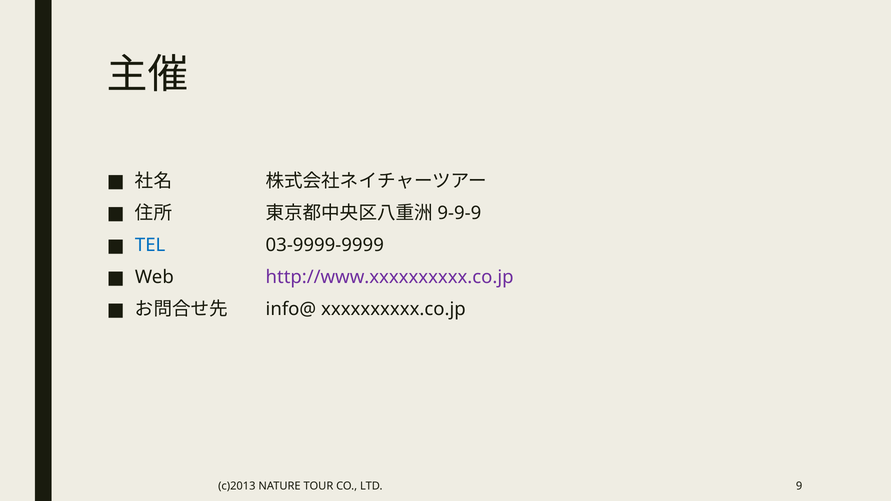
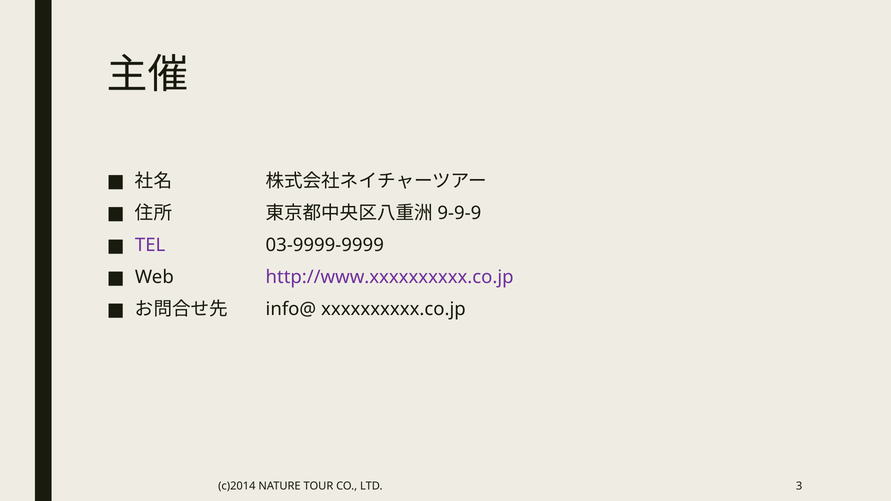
TEL colour: blue -> purple
c)2013: c)2013 -> c)2014
9: 9 -> 3
